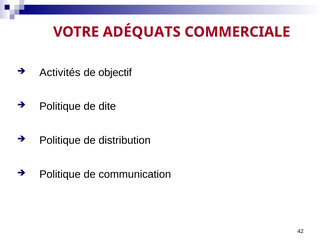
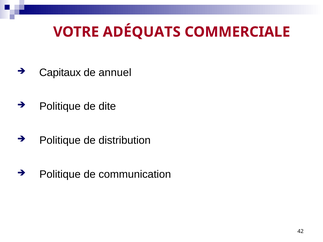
Activités: Activités -> Capitaux
objectif: objectif -> annuel
